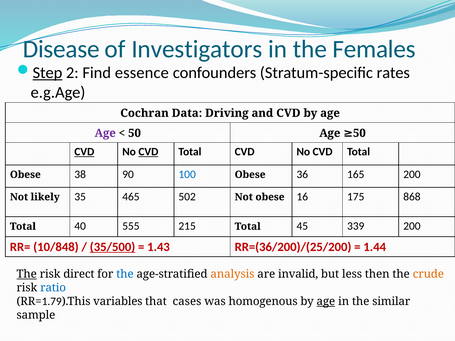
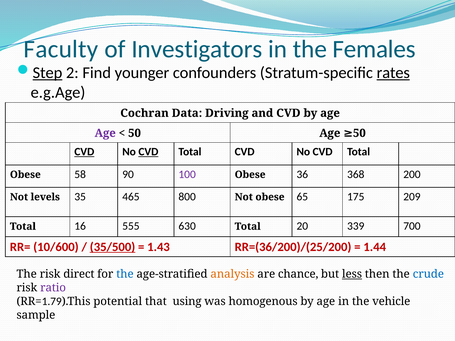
Disease: Disease -> Faculty
essence: essence -> younger
rates underline: none -> present
38: 38 -> 58
100 colour: blue -> purple
165: 165 -> 368
likely: likely -> levels
502: 502 -> 800
16: 16 -> 65
868: 868 -> 209
40: 40 -> 16
215: 215 -> 630
45: 45 -> 20
339 200: 200 -> 700
10/848: 10/848 -> 10/600
The at (27, 274) underline: present -> none
invalid: invalid -> chance
less underline: none -> present
crude colour: orange -> blue
ratio colour: blue -> purple
variables: variables -> potential
cases: cases -> using
age at (326, 302) underline: present -> none
similar: similar -> vehicle
